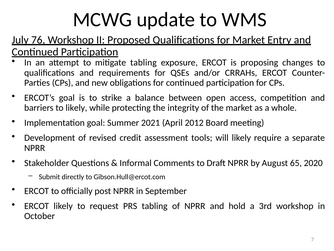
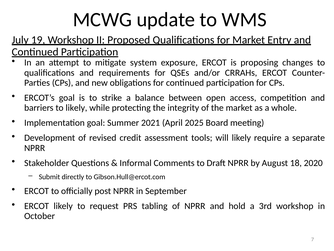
76: 76 -> 19
mitigate tabling: tabling -> system
2012: 2012 -> 2025
65: 65 -> 18
